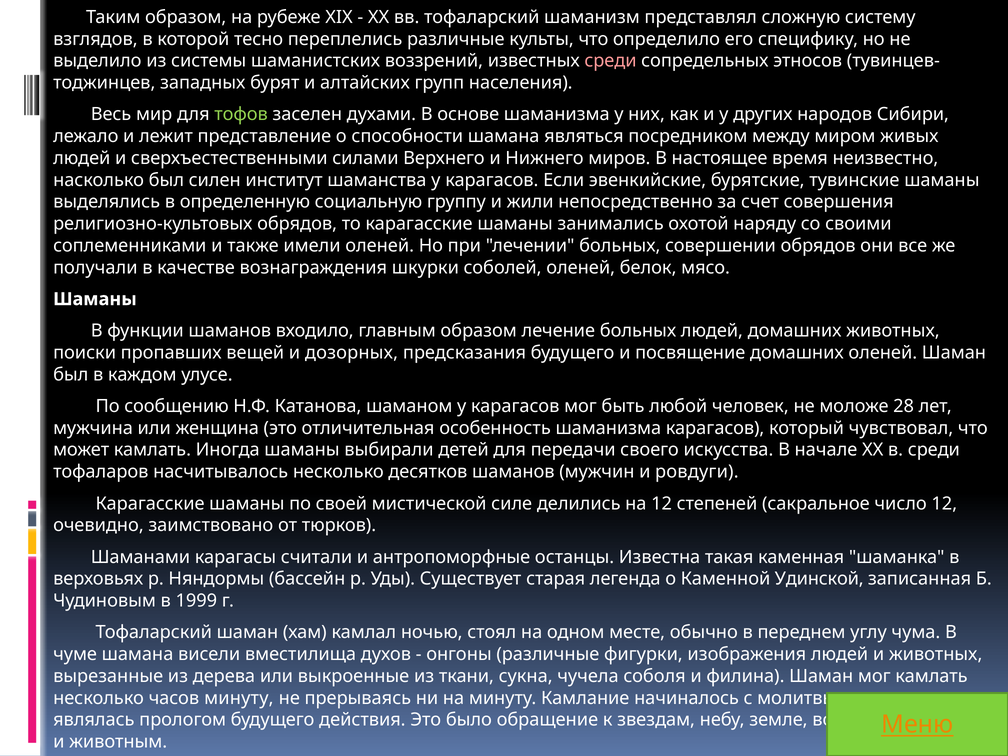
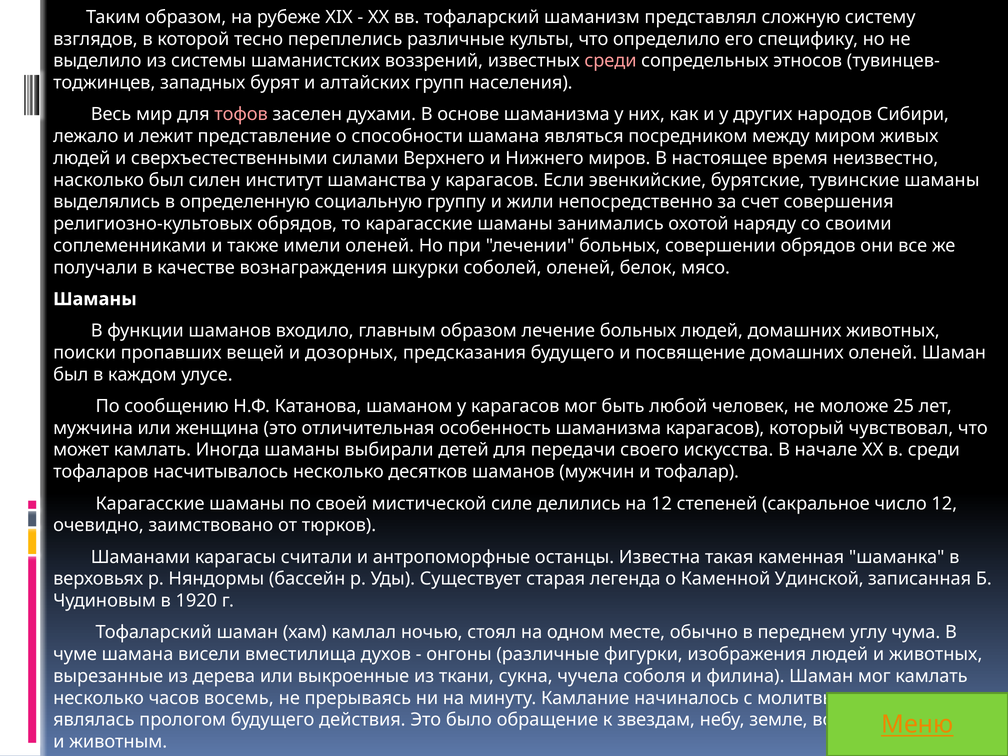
тофов colour: light green -> pink
28: 28 -> 25
ровдуги: ровдуги -> тофалар
1999: 1999 -> 1920
часов минуту: минуту -> восемь
